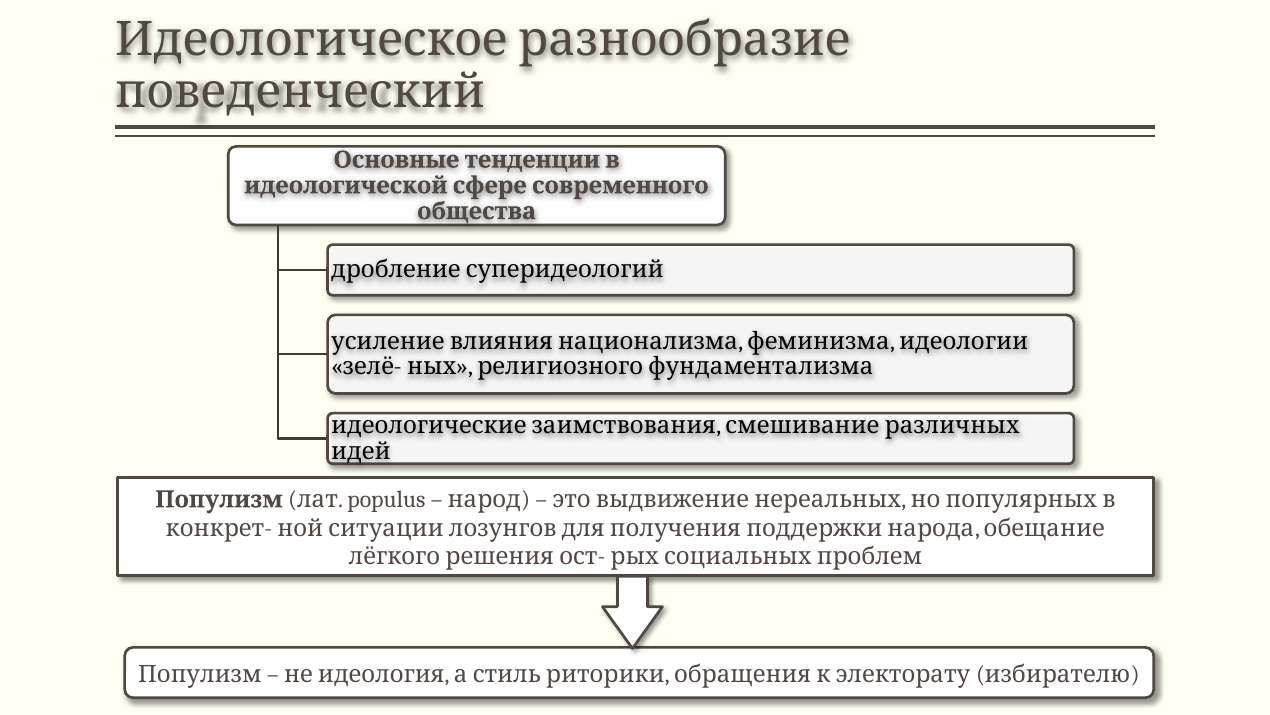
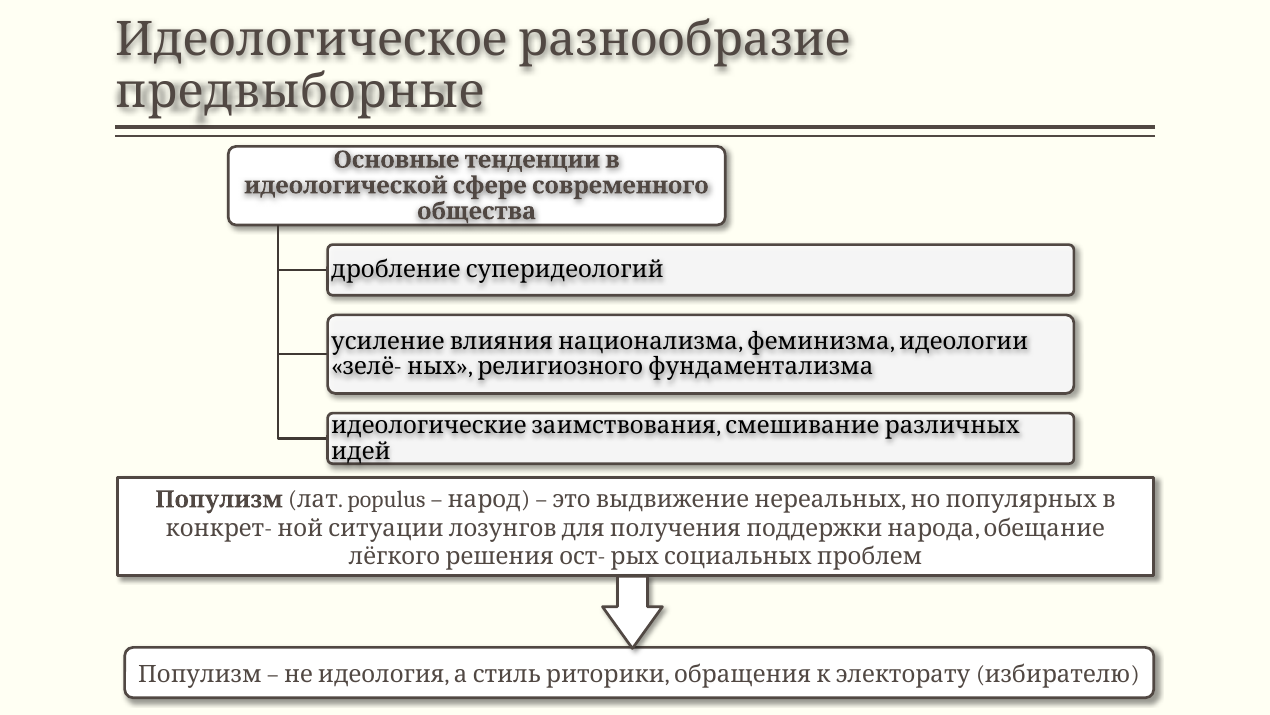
поведенческий: поведенческий -> предвыборные
